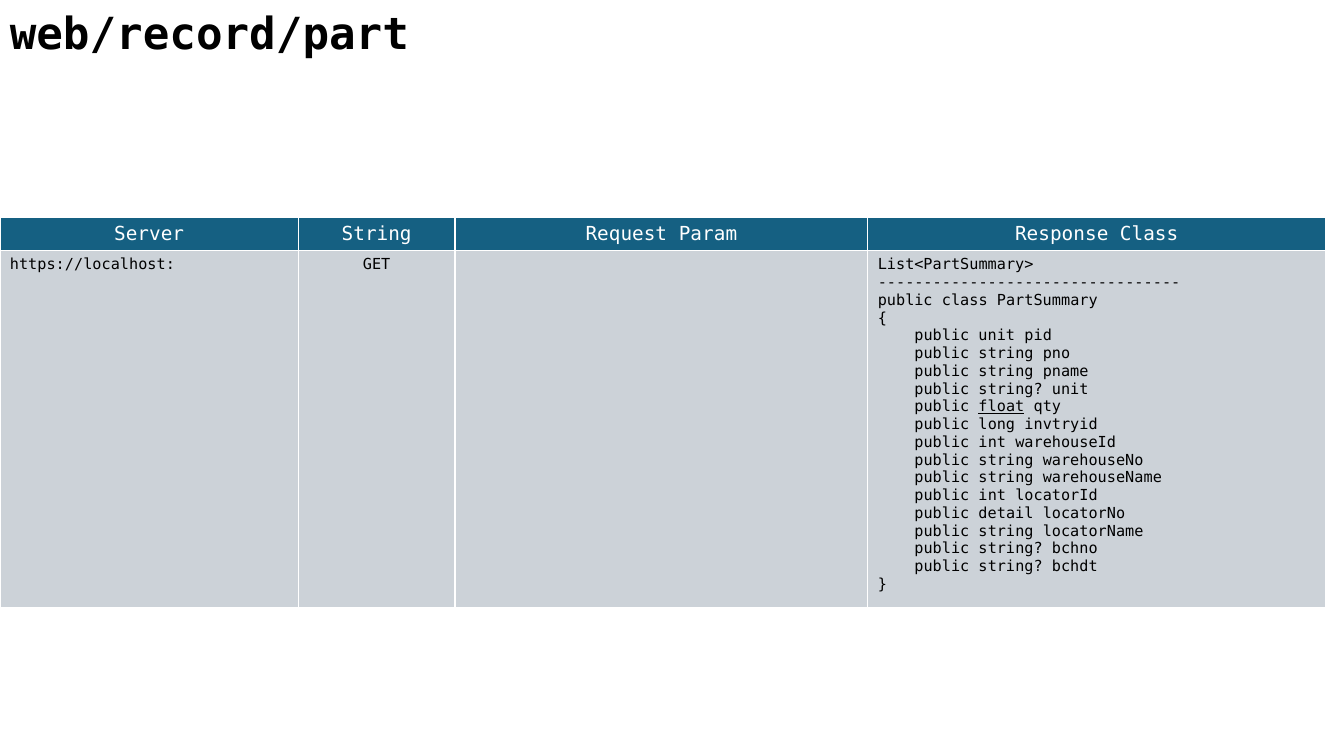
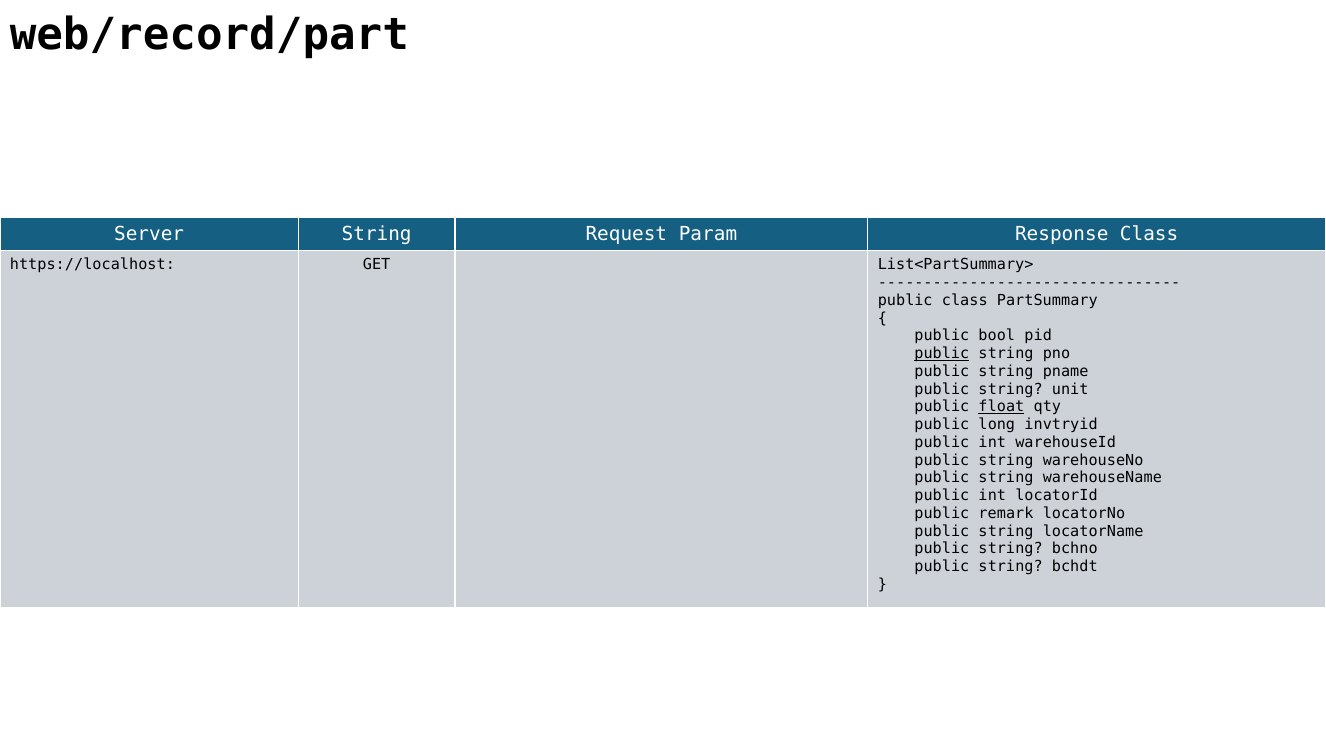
public unit: unit -> bool
public at (942, 354) underline: none -> present
detail: detail -> remark
